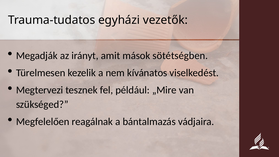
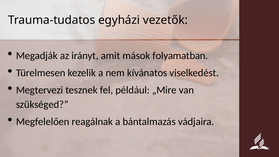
sötétségben: sötétségben -> folyamatban
